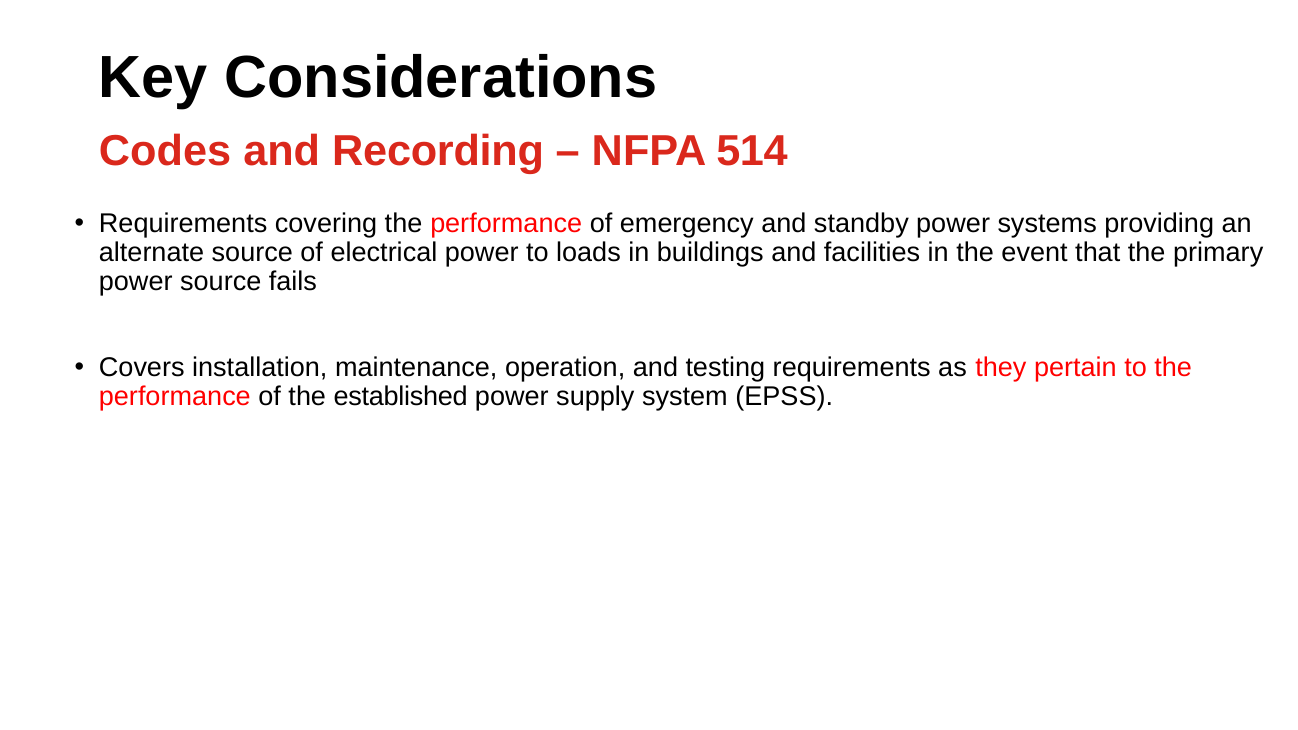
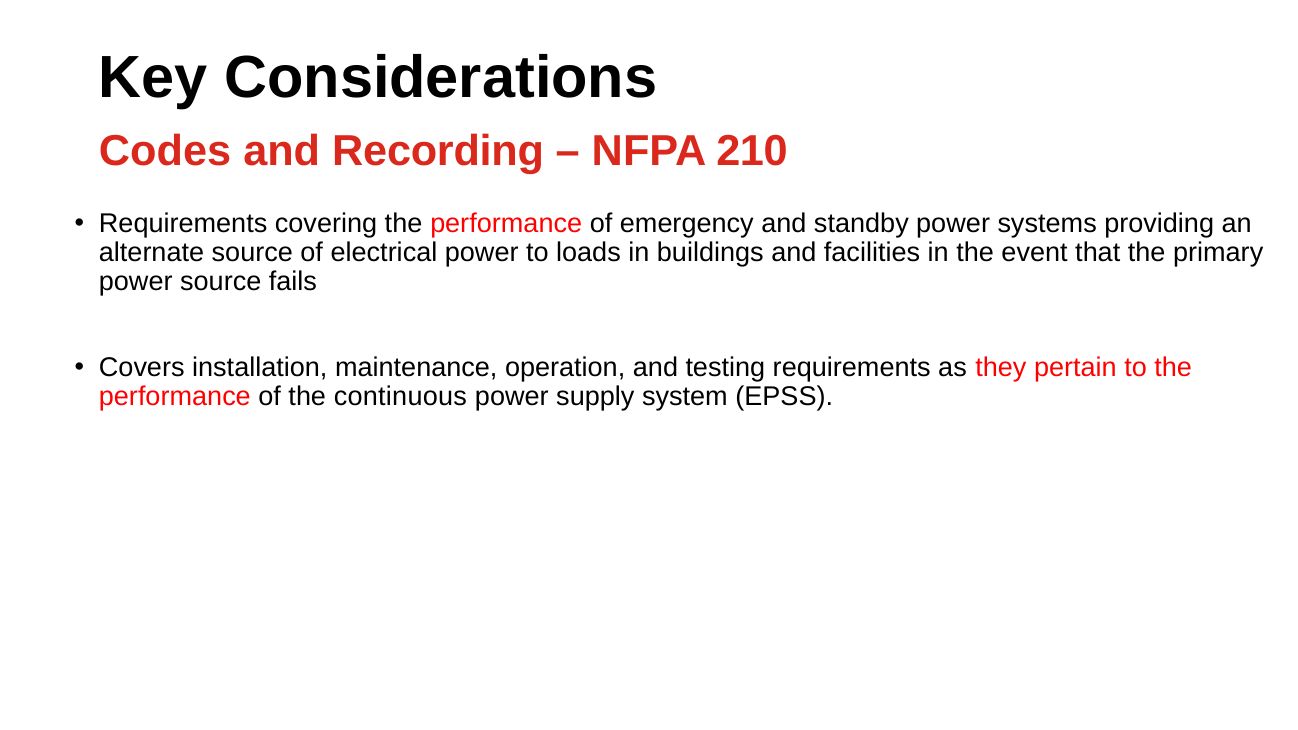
514: 514 -> 210
established: established -> continuous
